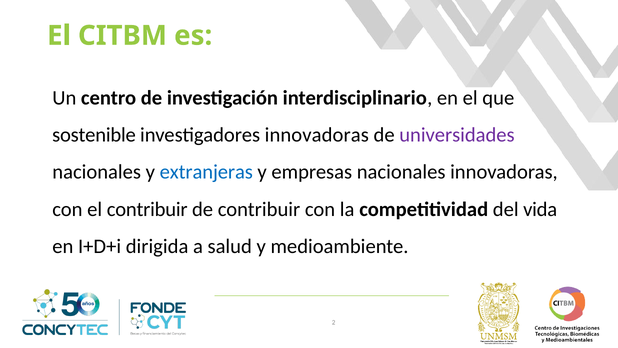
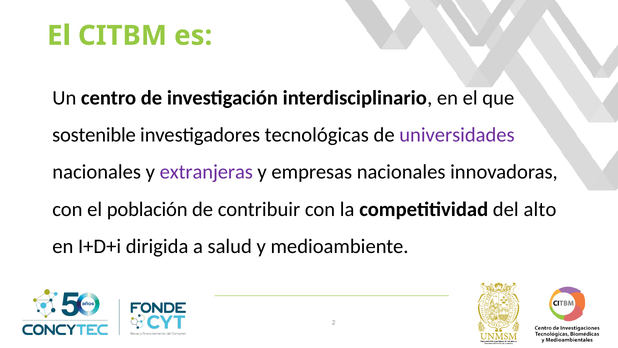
investigadores innovadoras: innovadoras -> tecnológicas
extranjeras colour: blue -> purple
el contribuir: contribuir -> población
vida: vida -> alto
